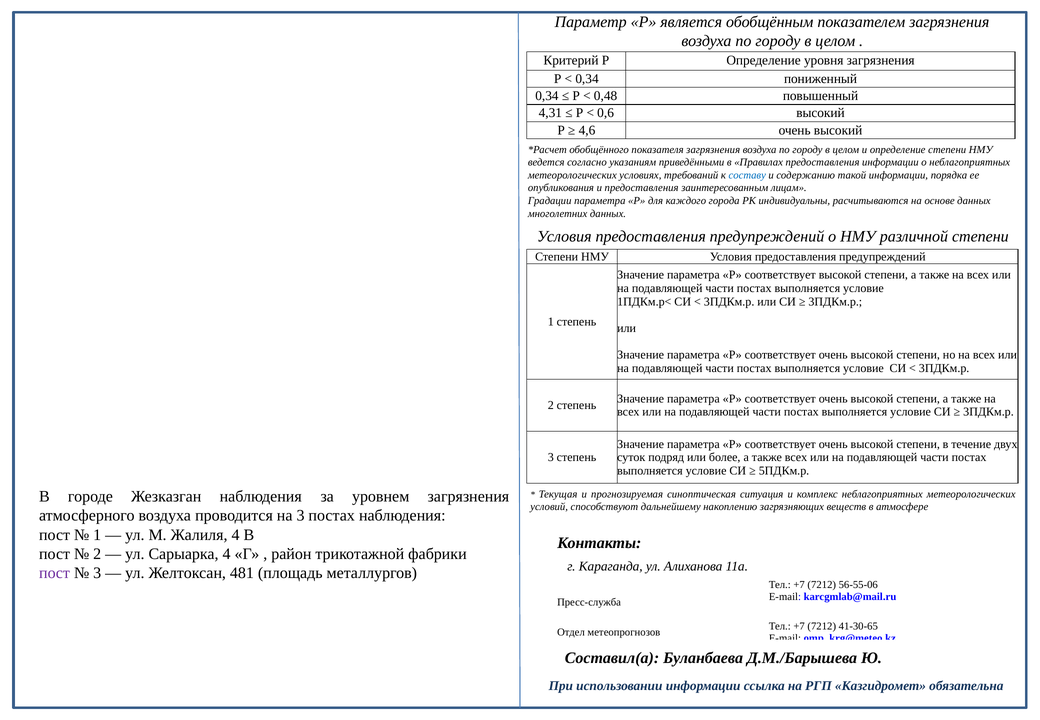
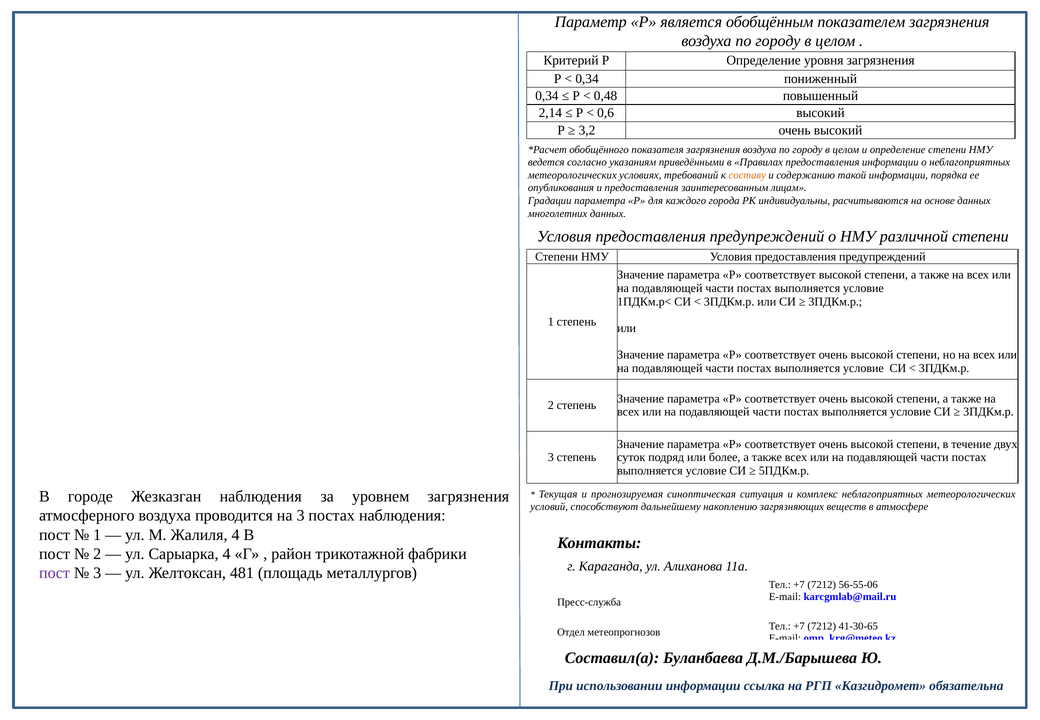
4,31: 4,31 -> 2,14
4,6: 4,6 -> 3,2
составу colour: blue -> orange
